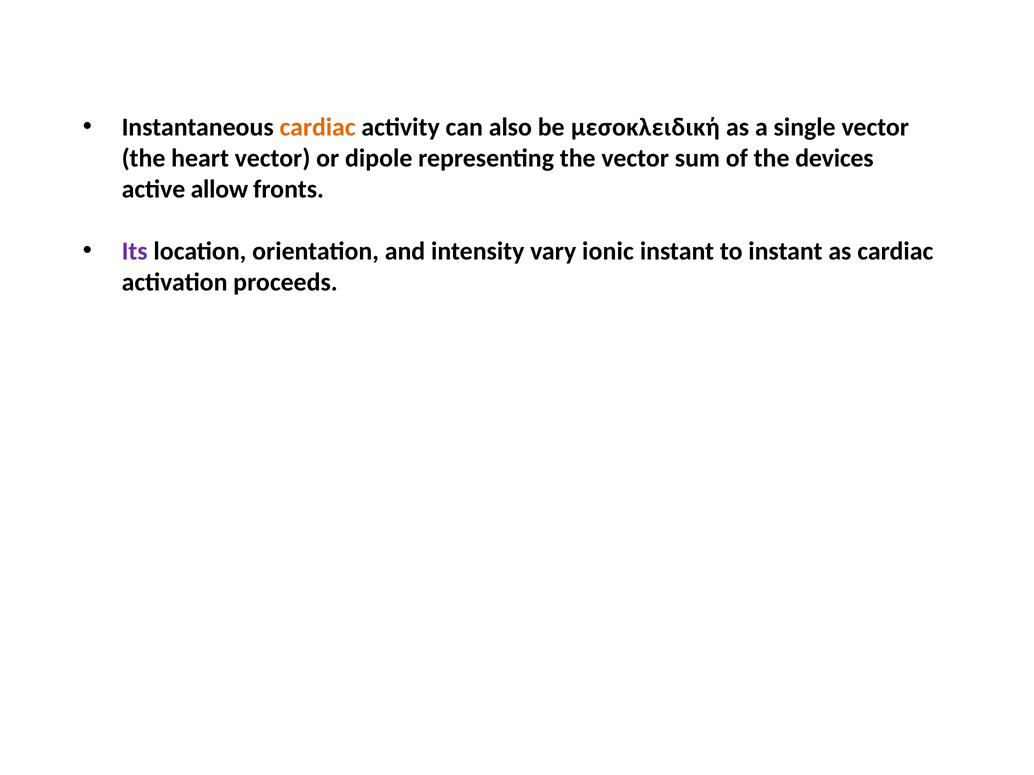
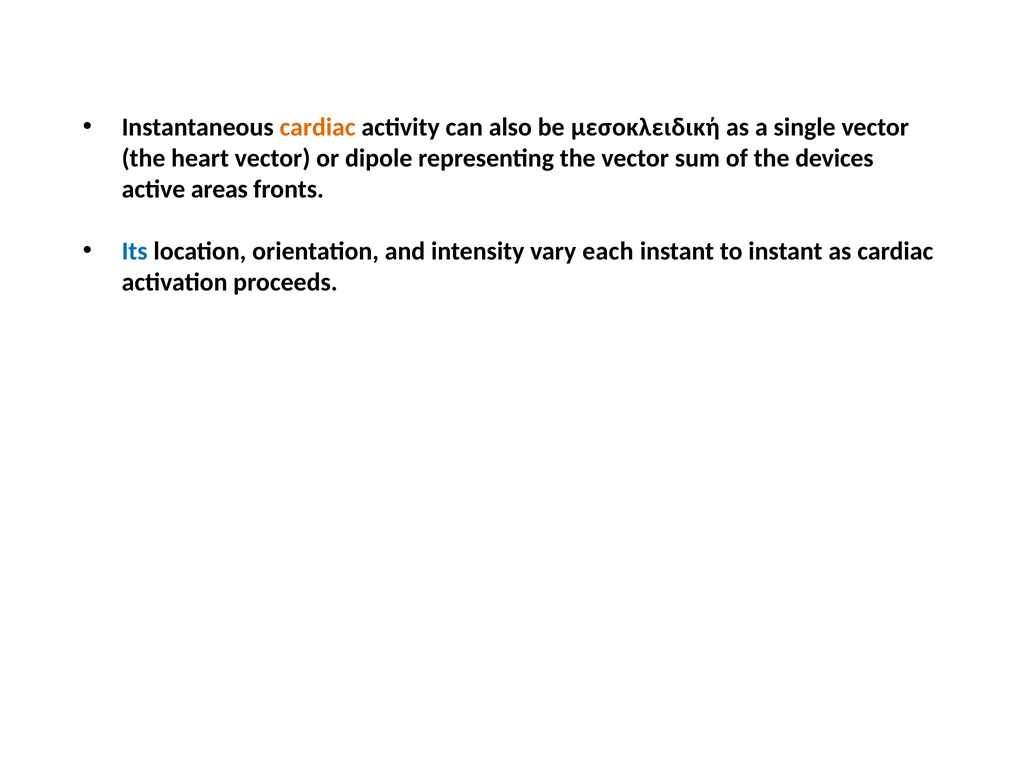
allow: allow -> areas
Its colour: purple -> blue
ionic: ionic -> each
